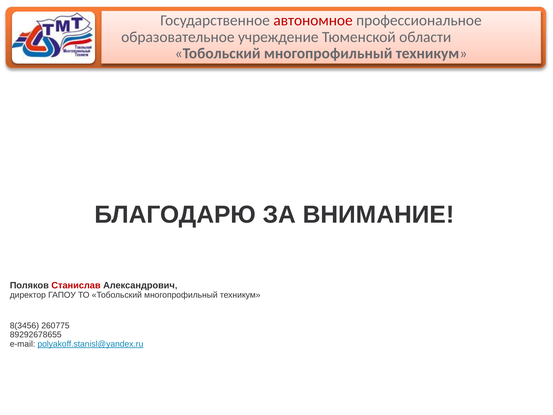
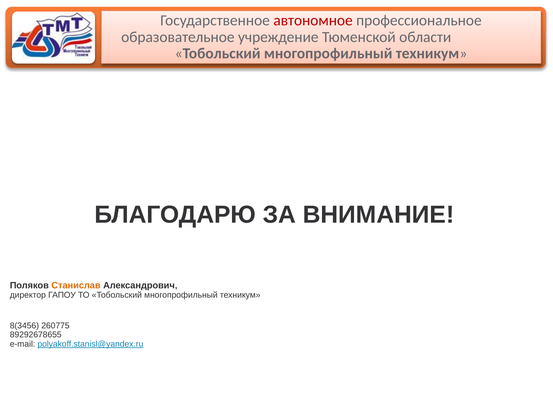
Станислав colour: red -> orange
